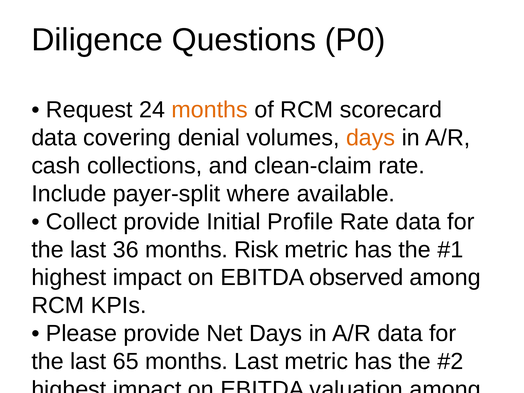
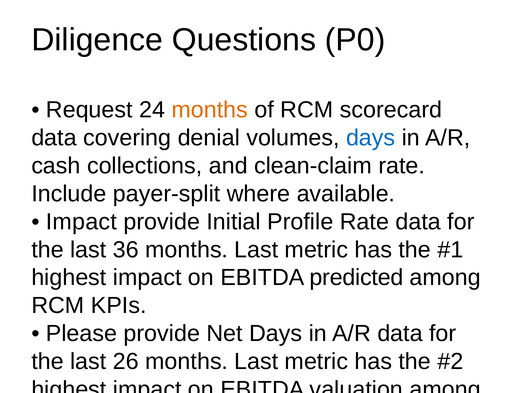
days at (371, 138) colour: orange -> blue
Collect at (82, 222): Collect -> Impact
36 months Risk: Risk -> Last
observed: observed -> predicted
65: 65 -> 26
